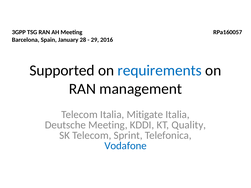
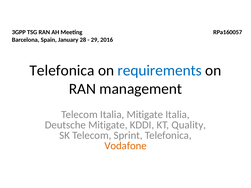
Supported at (62, 71): Supported -> Telefonica
Deutsche Meeting: Meeting -> Mitigate
Vodafone colour: blue -> orange
